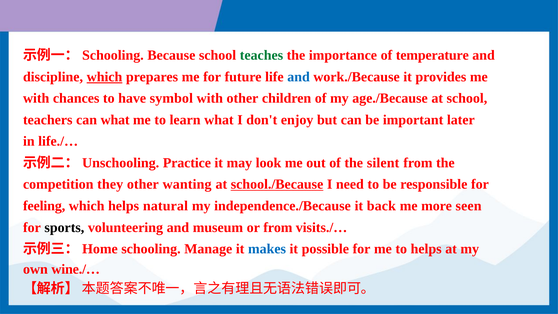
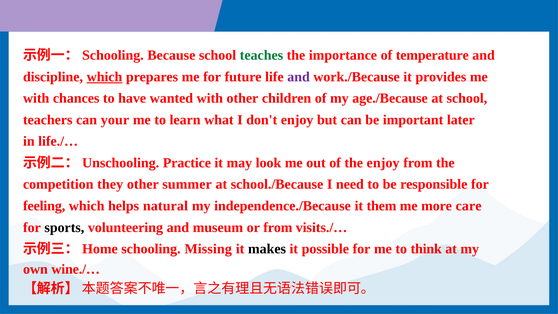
and at (299, 77) colour: blue -> purple
symbol: symbol -> wanted
can what: what -> your
the silent: silent -> enjoy
wanting: wanting -> summer
school./Because underline: present -> none
back: back -> them
seen: seen -> care
Manage: Manage -> Missing
makes colour: blue -> black
to helps: helps -> think
